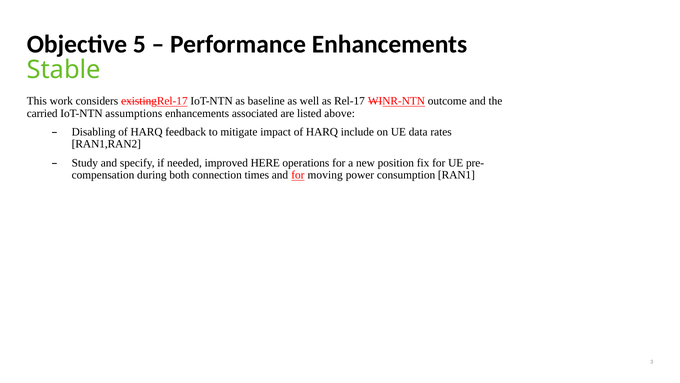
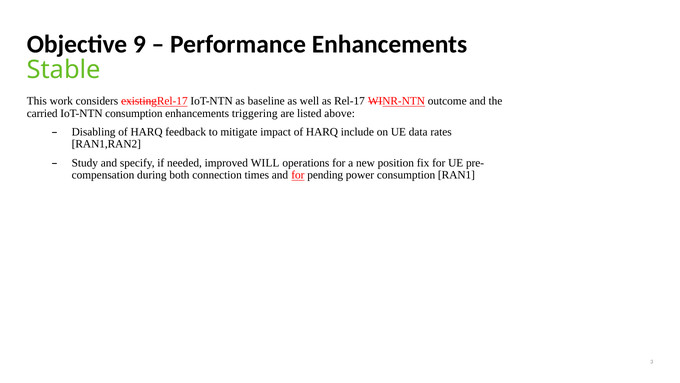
5: 5 -> 9
IoT-NTN assumptions: assumptions -> consumption
associated: associated -> triggering
HERE: HERE -> WILL
moving: moving -> pending
